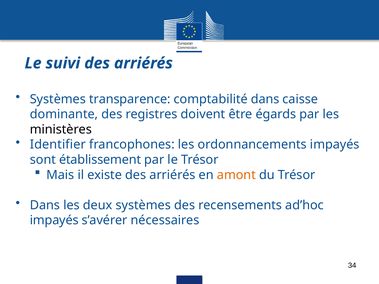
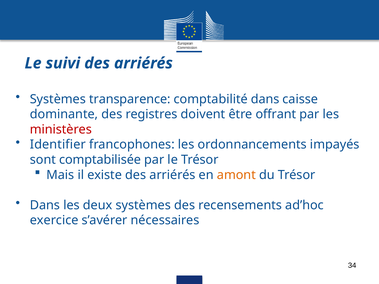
égards: égards -> offrant
ministères colour: black -> red
établissement: établissement -> comptabilisée
impayés at (54, 220): impayés -> exercice
